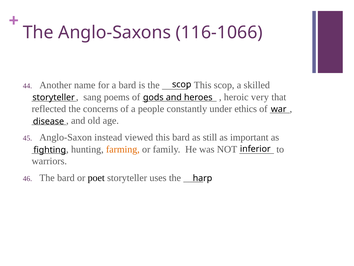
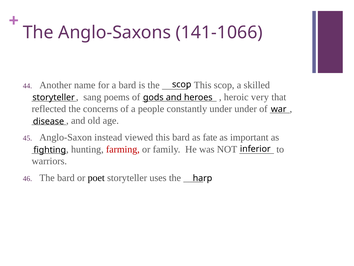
116-1066: 116-1066 -> 141-1066
under ethics: ethics -> under
still: still -> fate
farming colour: orange -> red
